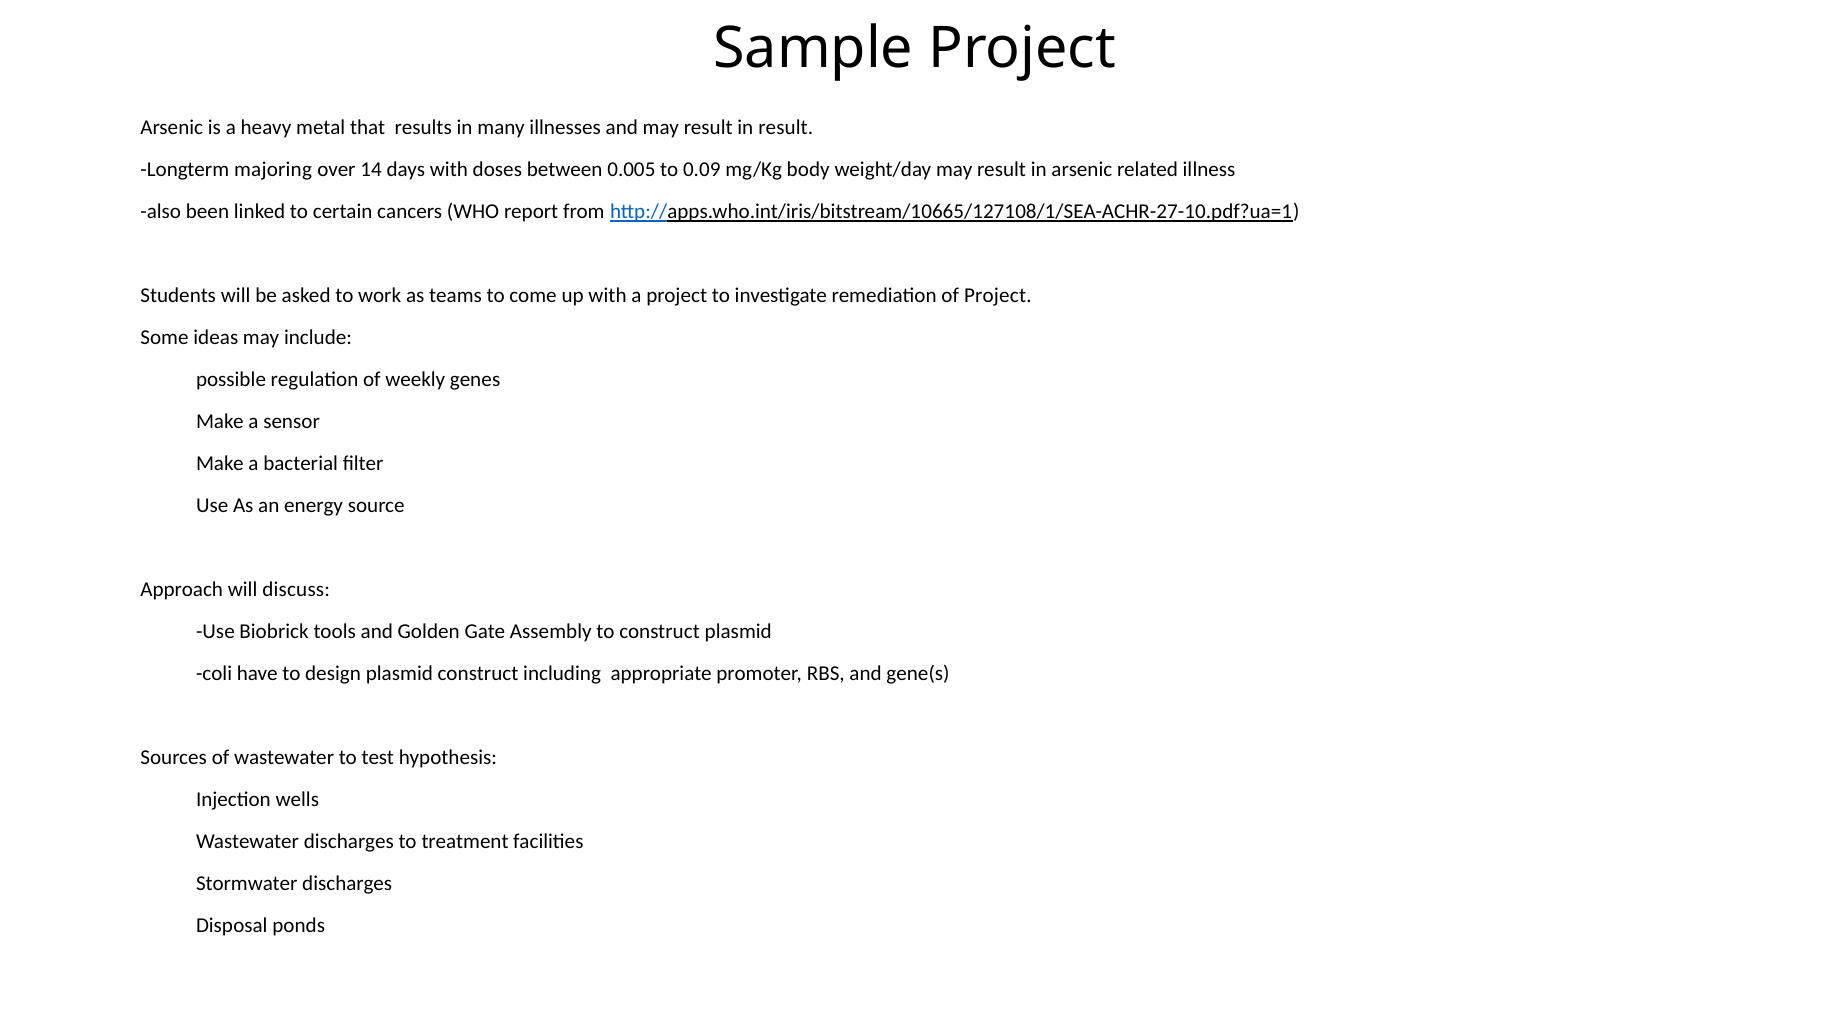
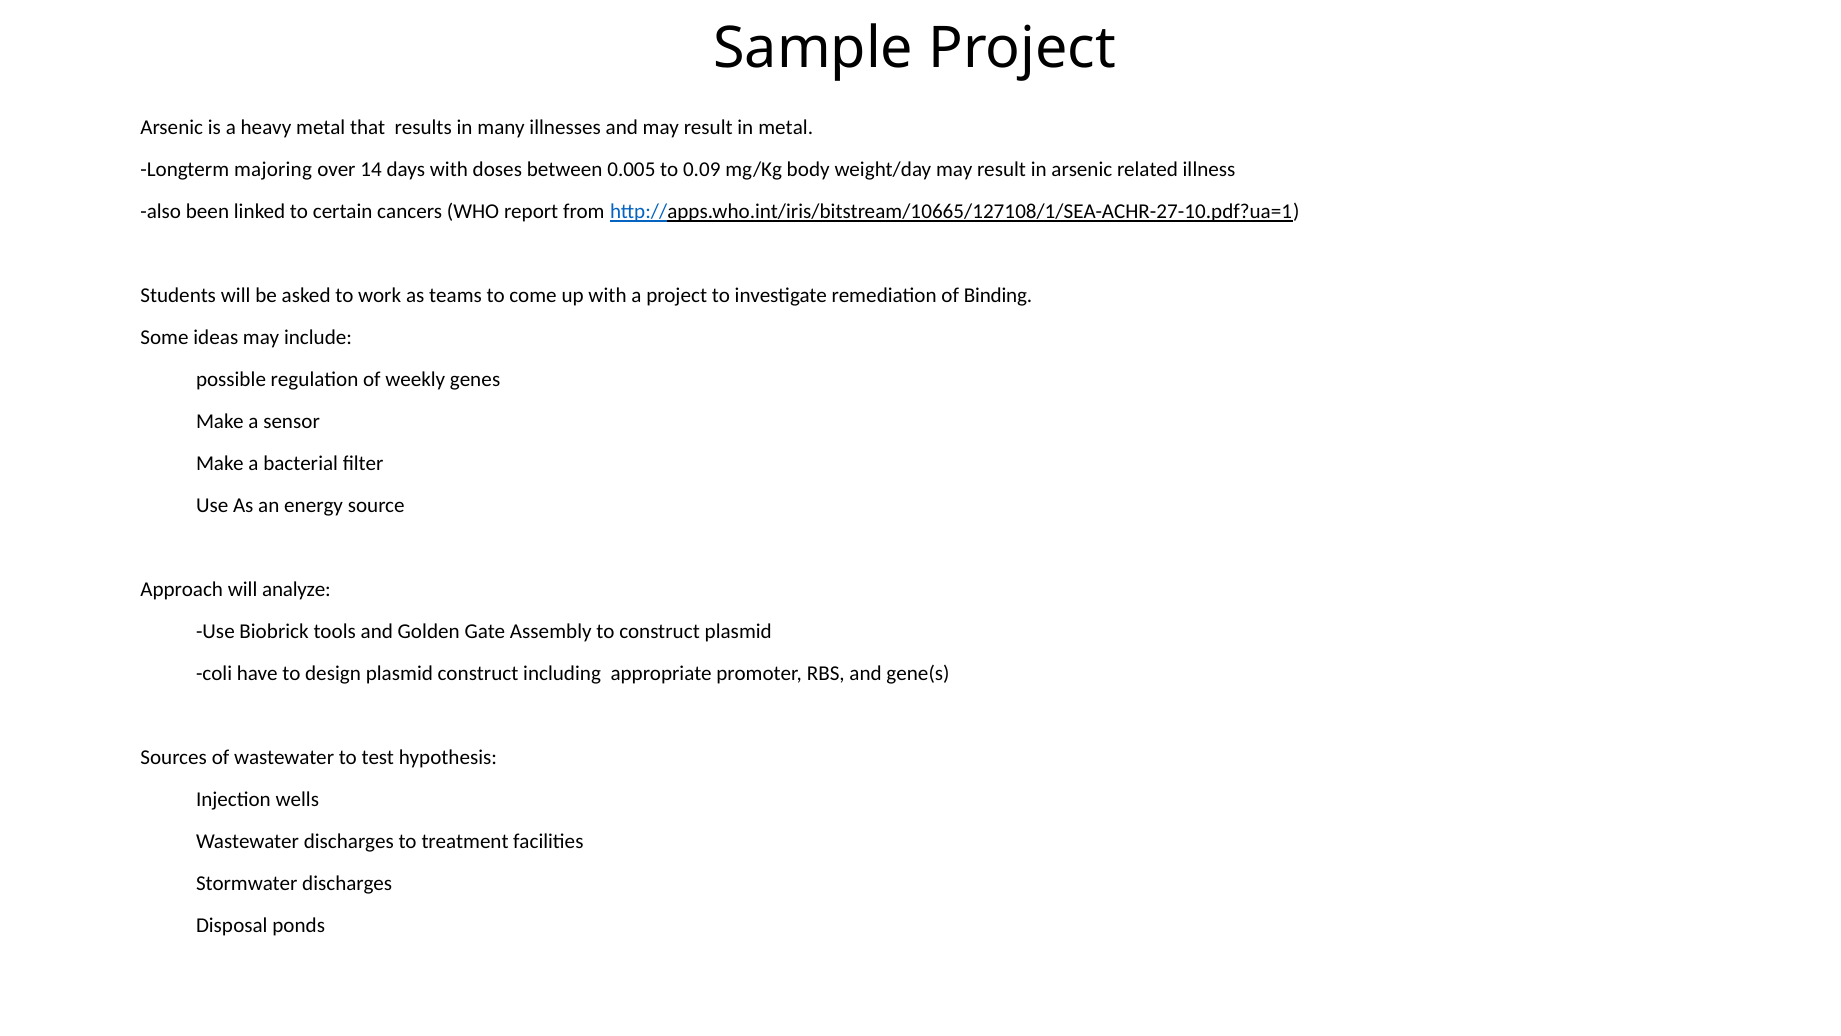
in result: result -> metal
of Project: Project -> Binding
discuss: discuss -> analyze
